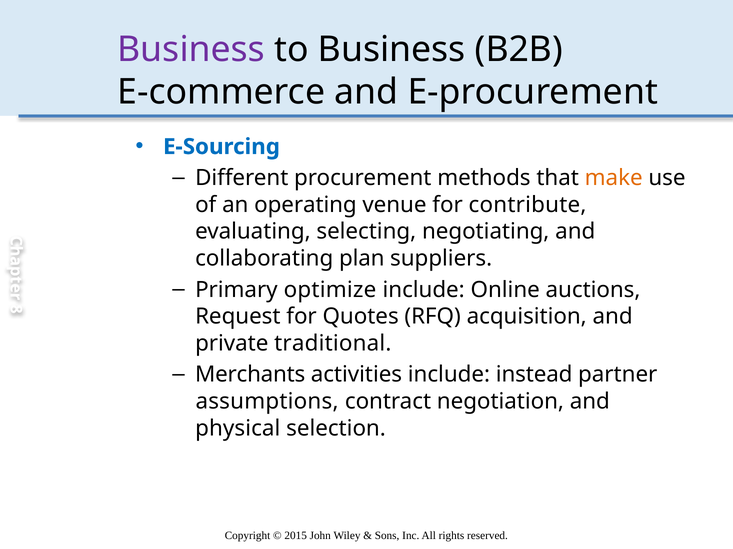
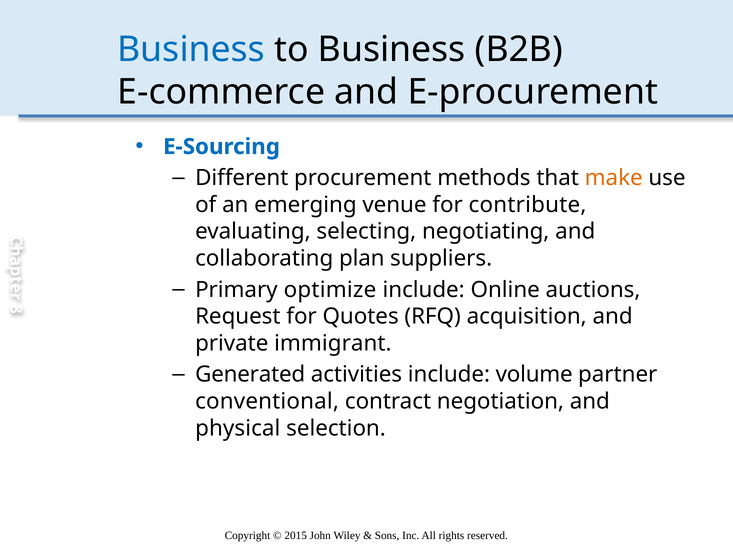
Business at (191, 50) colour: purple -> blue
operating: operating -> emerging
traditional: traditional -> immigrant
Merchants: Merchants -> Generated
instead: instead -> volume
assumptions: assumptions -> conventional
